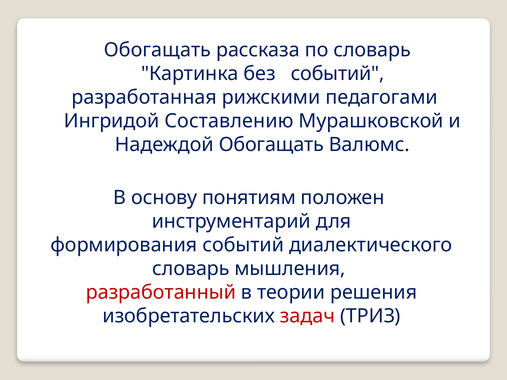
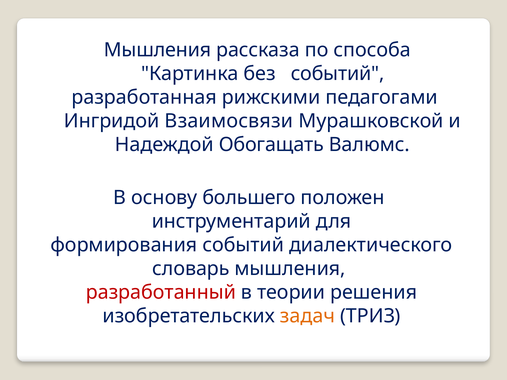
Обогащать at (157, 50): Обогащать -> Мышления
по словарь: словарь -> способа
Составлению: Составлению -> Взаимосвязи
понятиям: понятиям -> большего
задач colour: red -> orange
